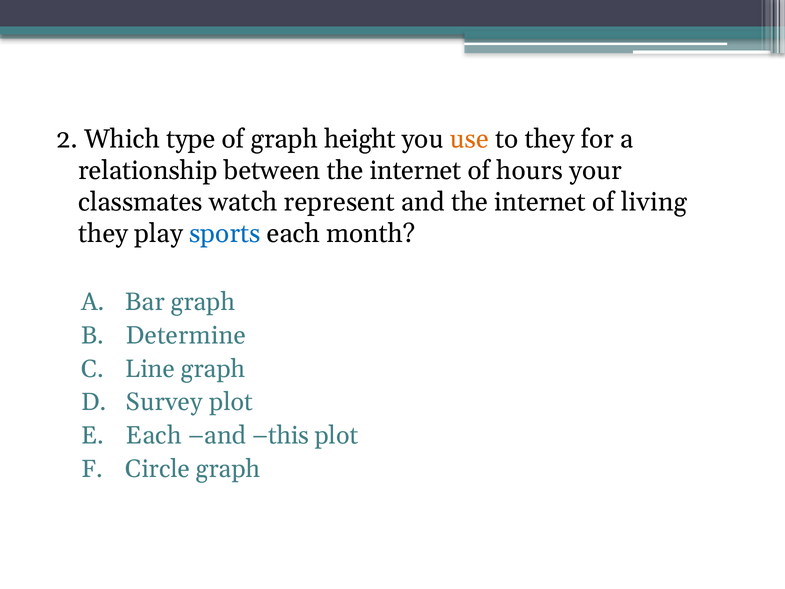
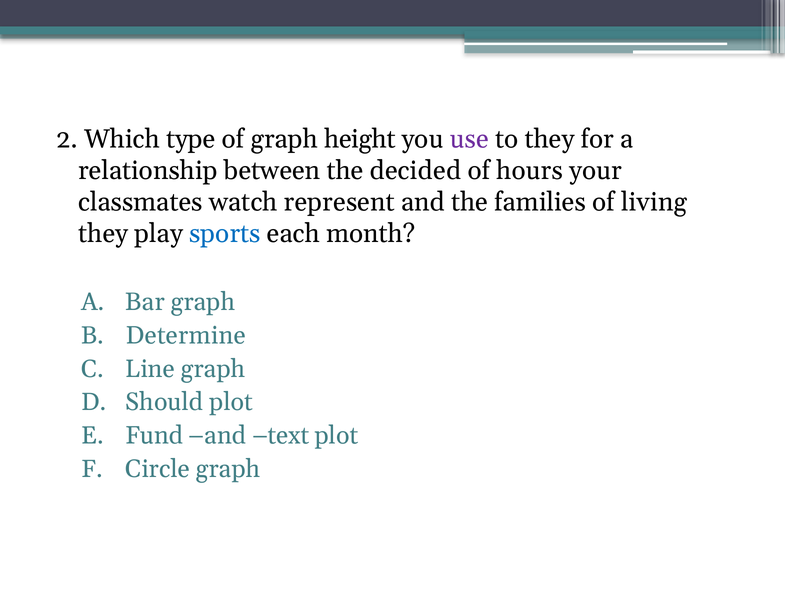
use colour: orange -> purple
between the internet: internet -> decided
and the internet: internet -> families
Survey: Survey -> Should
Each at (154, 435): Each -> Fund
this: this -> text
